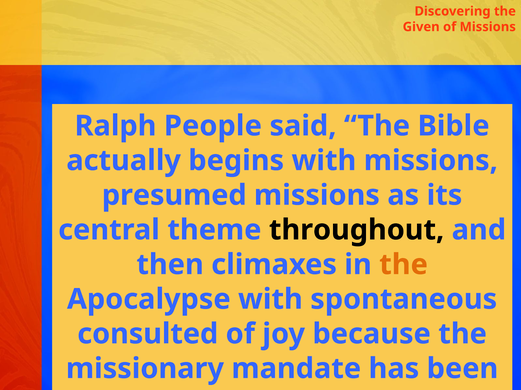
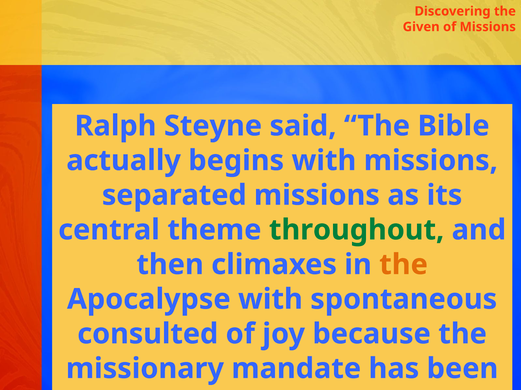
People: People -> Steyne
presumed: presumed -> separated
throughout colour: black -> green
